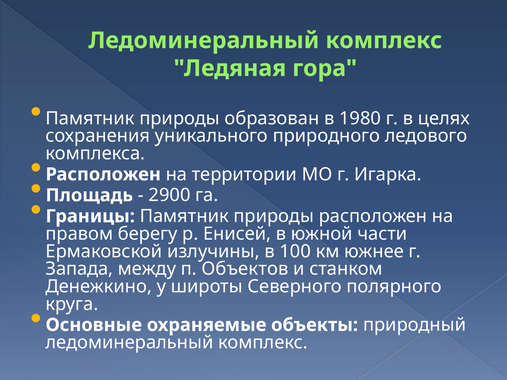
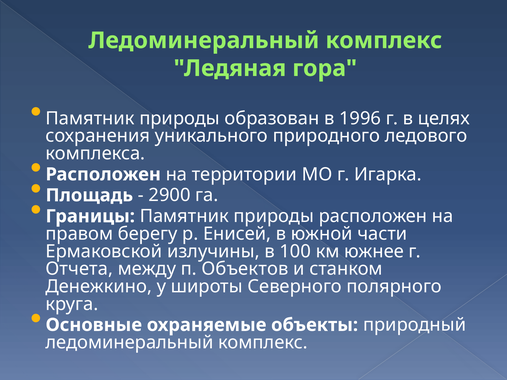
1980: 1980 -> 1996
Запада: Запада -> Отчета
